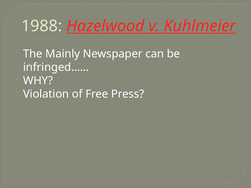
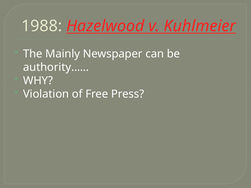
infringed……: infringed…… -> authority……
